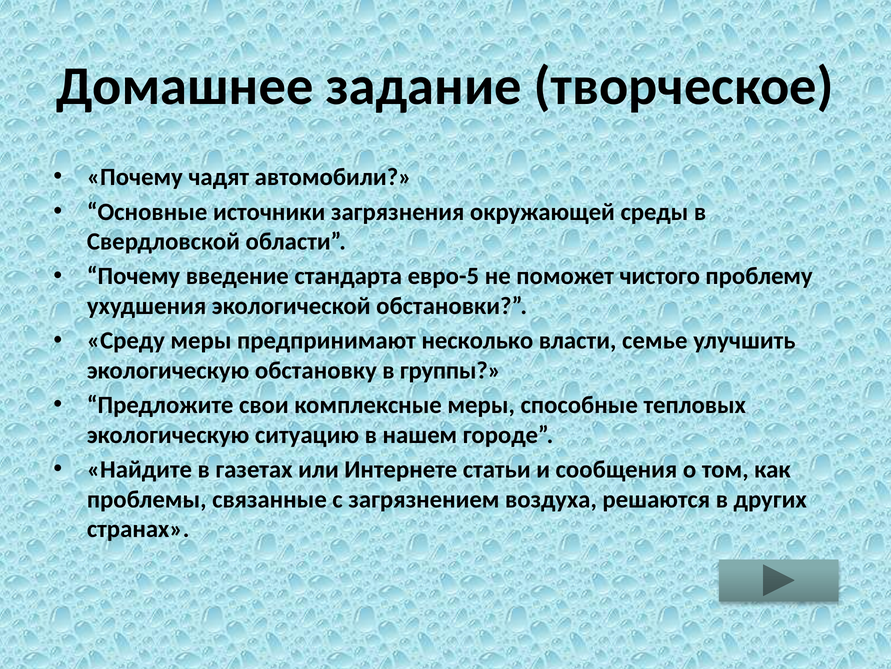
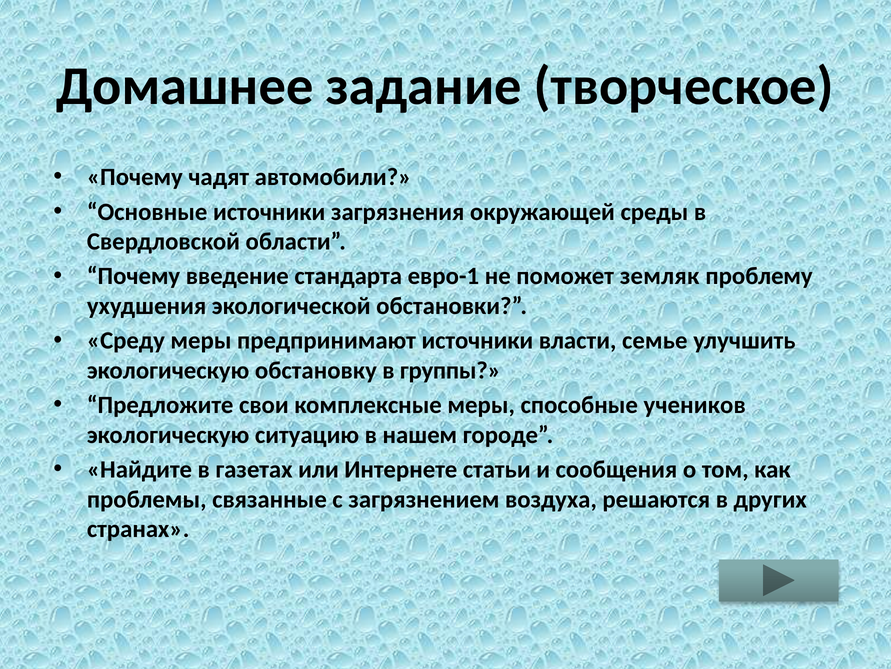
евро-5: евро-5 -> евро-1
чистого: чистого -> земляк
предпринимают несколько: несколько -> источники
тепловых: тепловых -> учеников
